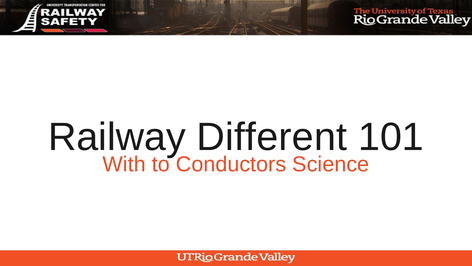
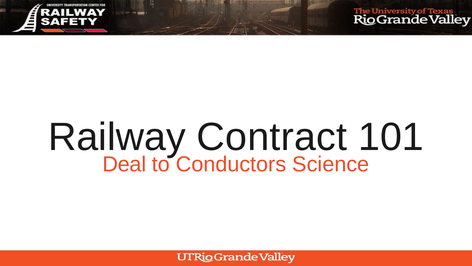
Different: Different -> Contract
With: With -> Deal
